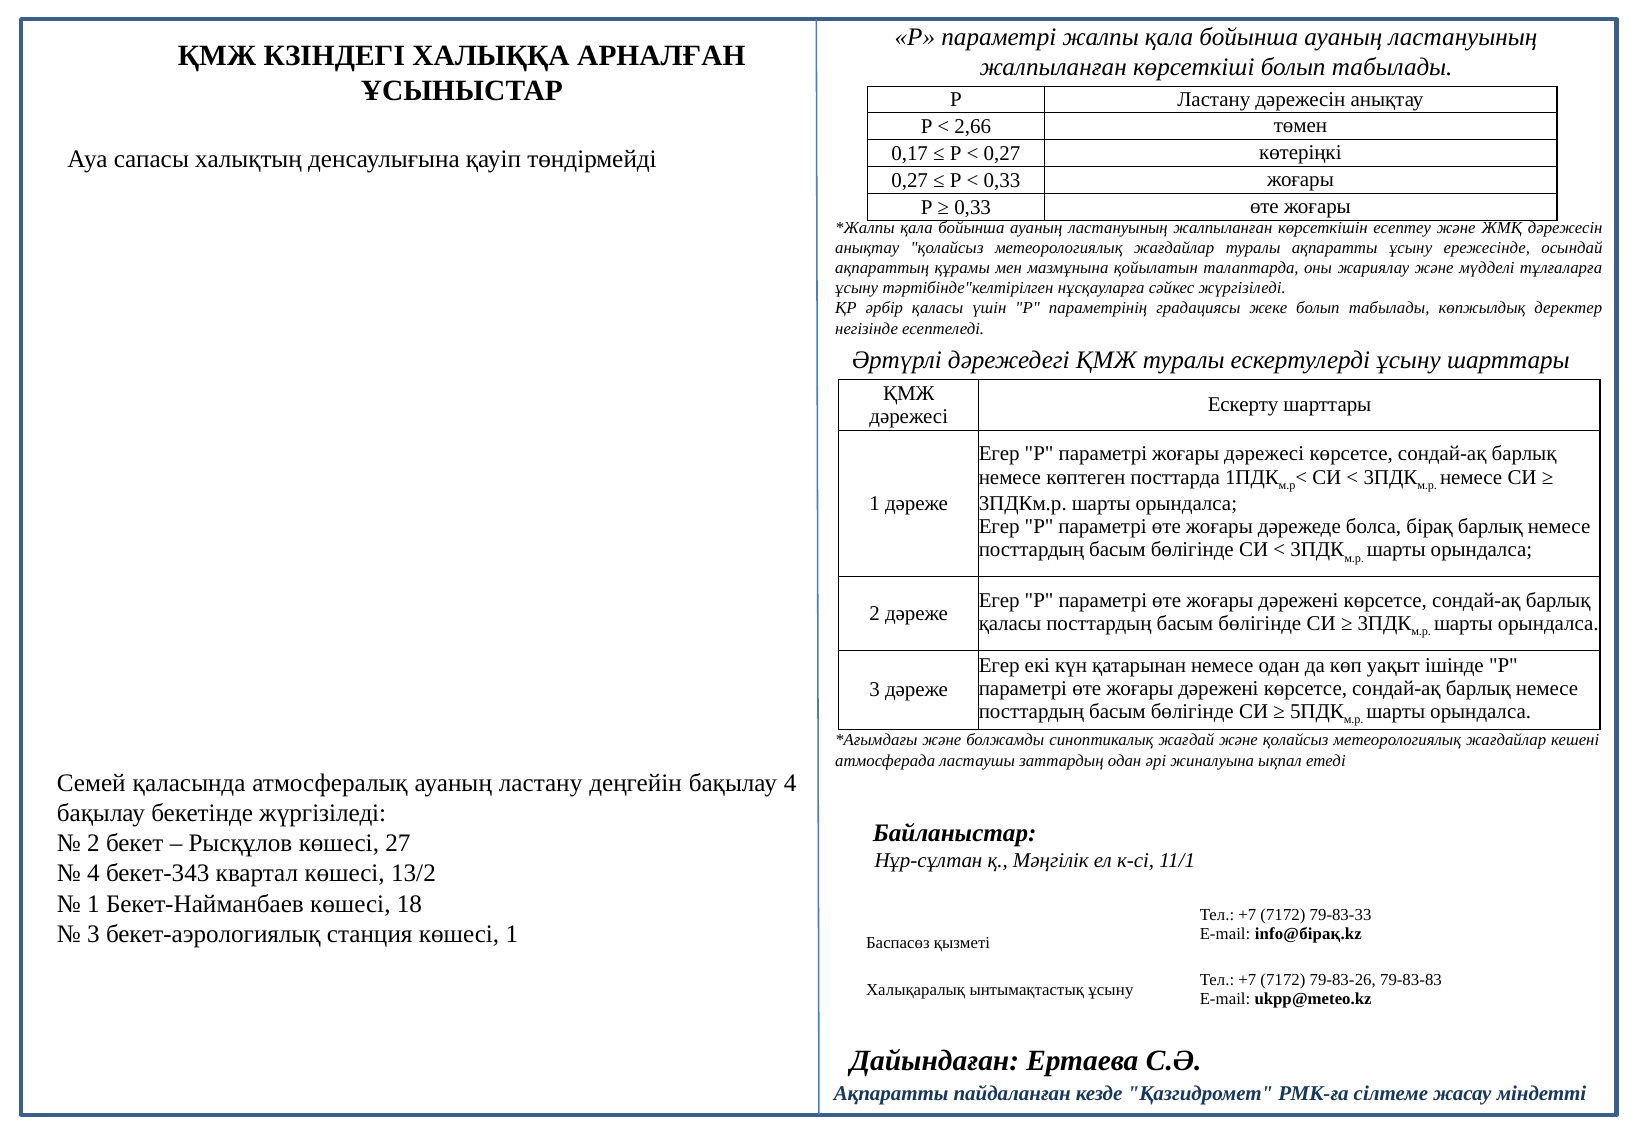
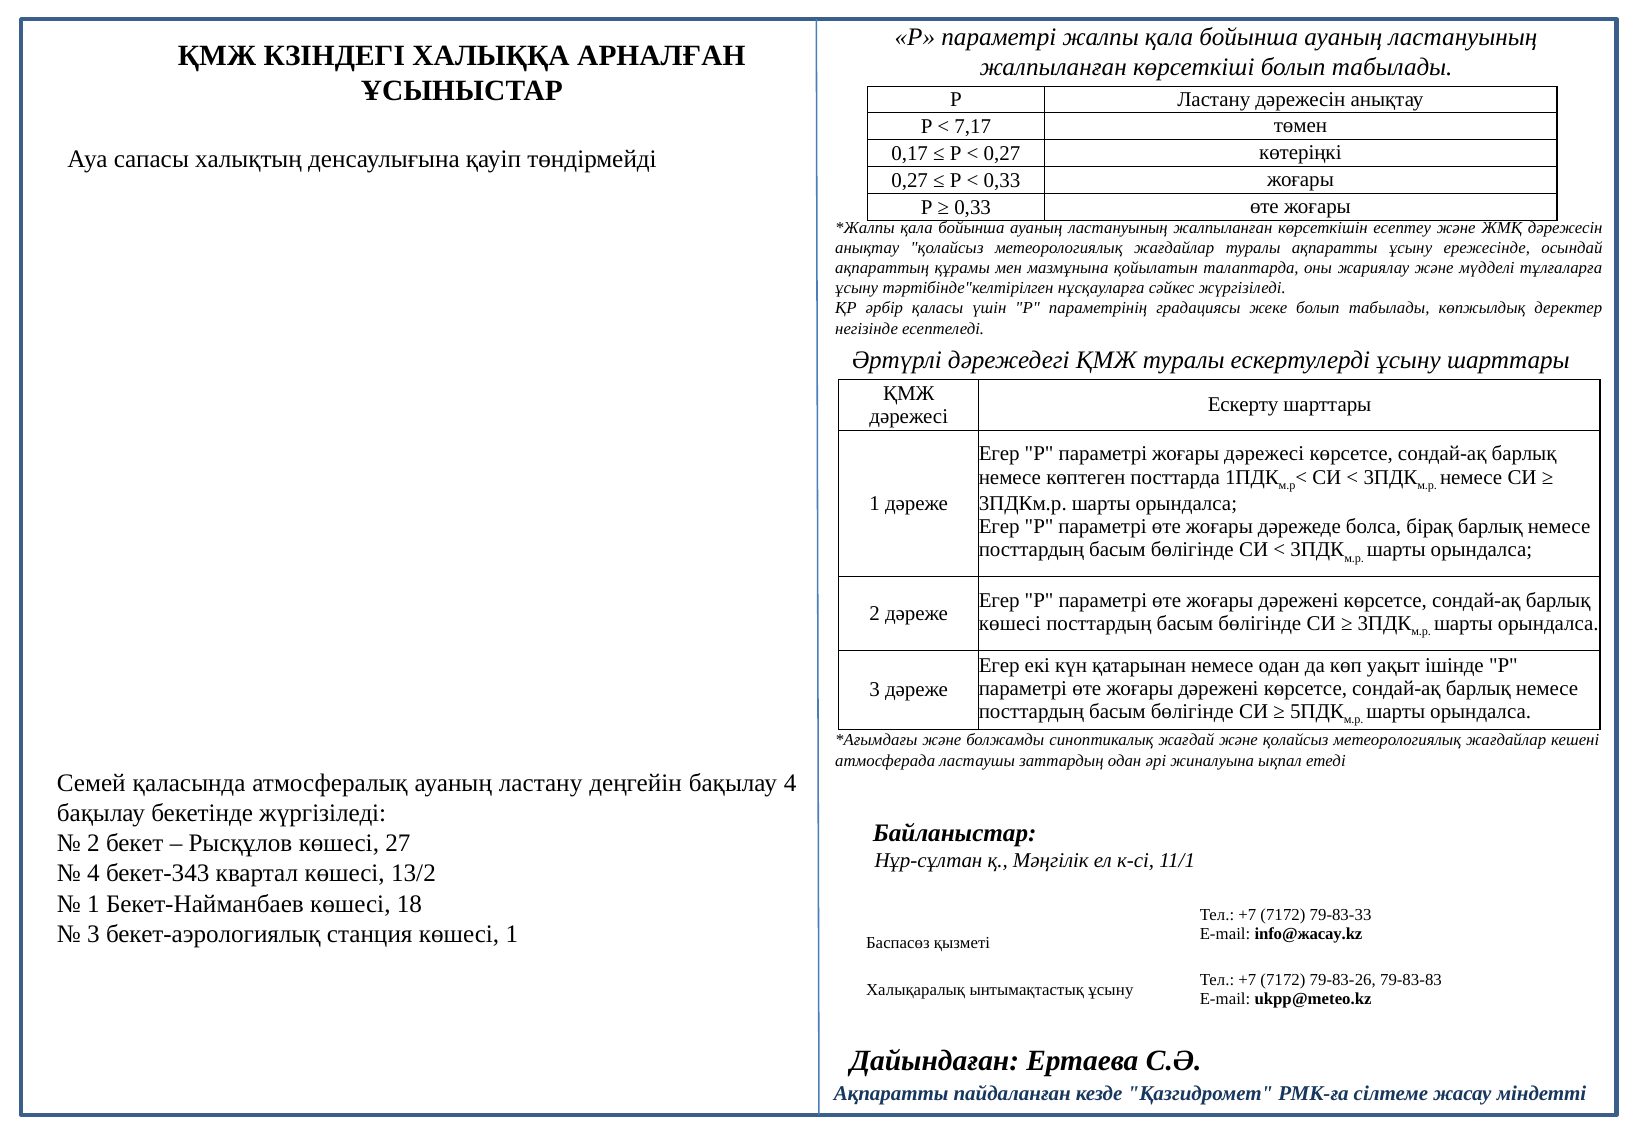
2,66: 2,66 -> 7,17
қаласы at (1010, 624): қаласы -> көшесі
info@бірақ.kz: info@бірақ.kz -> info@жасау.kz
